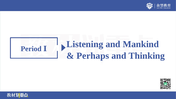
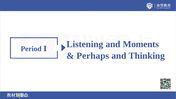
Mankind: Mankind -> Moments
